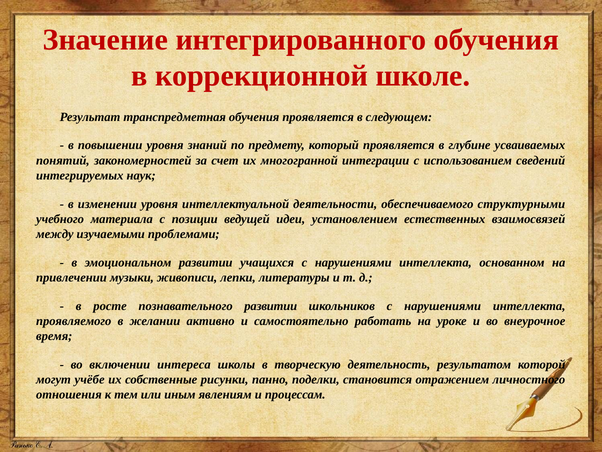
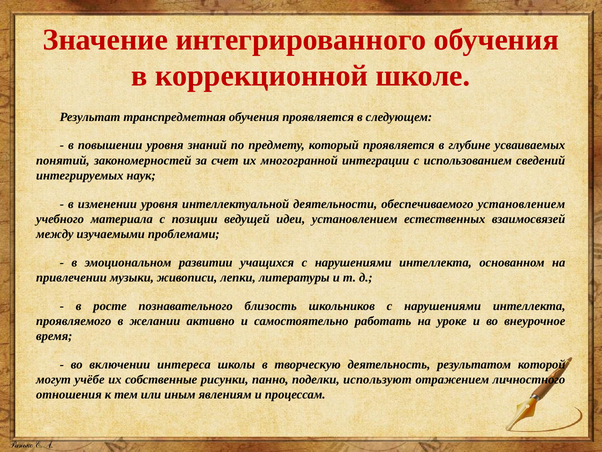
обеспечиваемого структурными: структурными -> установлением
познавательного развитии: развитии -> близость
становится: становится -> используют
